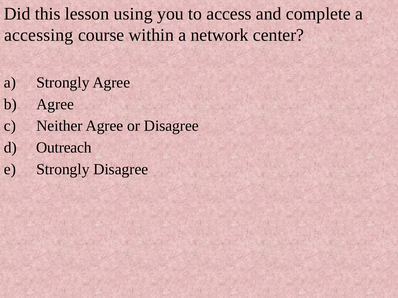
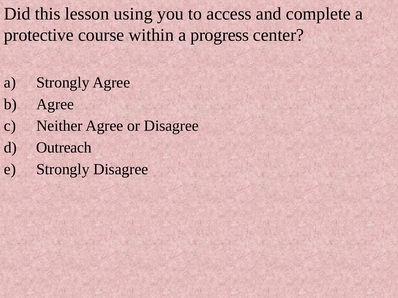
accessing: accessing -> protective
network: network -> progress
